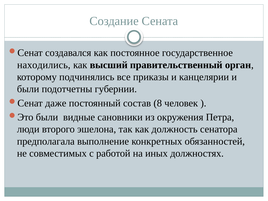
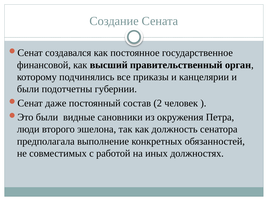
находились: находились -> финансовой
8: 8 -> 2
